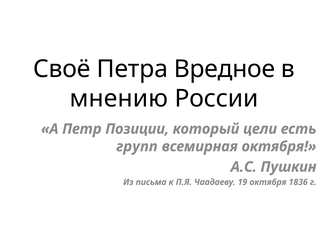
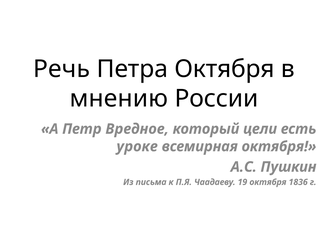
Своё: Своё -> Речь
Петра Вредное: Вредное -> Октября
Позиции: Позиции -> Вредное
групп: групп -> уроке
